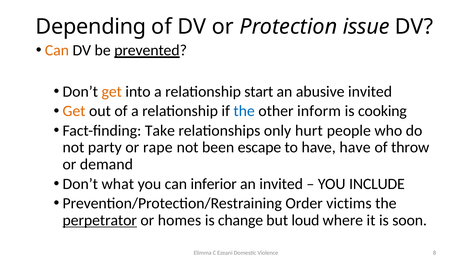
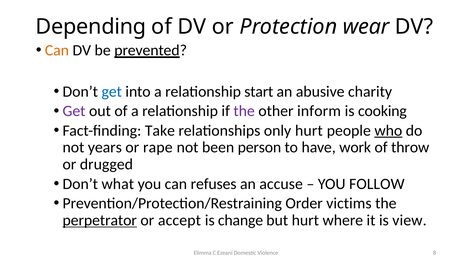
issue: issue -> wear
get at (112, 92) colour: orange -> blue
abusive invited: invited -> charity
Get at (74, 111) colour: orange -> purple
the at (244, 111) colour: blue -> purple
who underline: none -> present
party: party -> years
escape: escape -> person
have have: have -> work
demand: demand -> drugged
inferior: inferior -> refuses
an invited: invited -> accuse
INCLUDE: INCLUDE -> FOLLOW
homes: homes -> accept
but loud: loud -> hurt
soon: soon -> view
